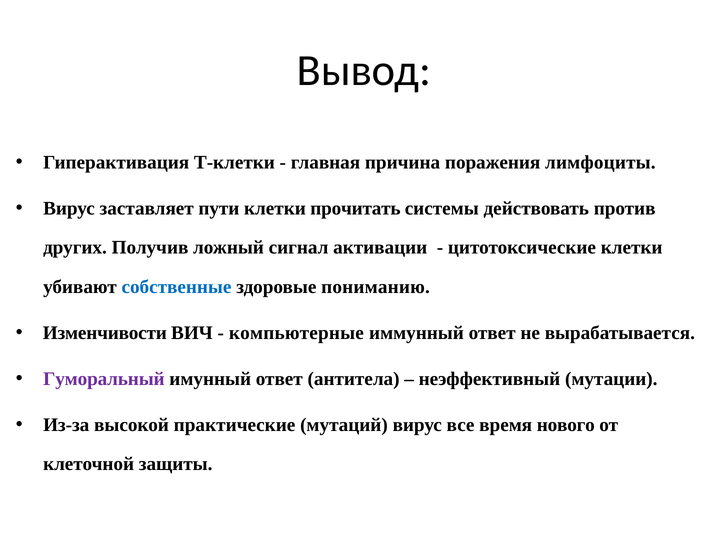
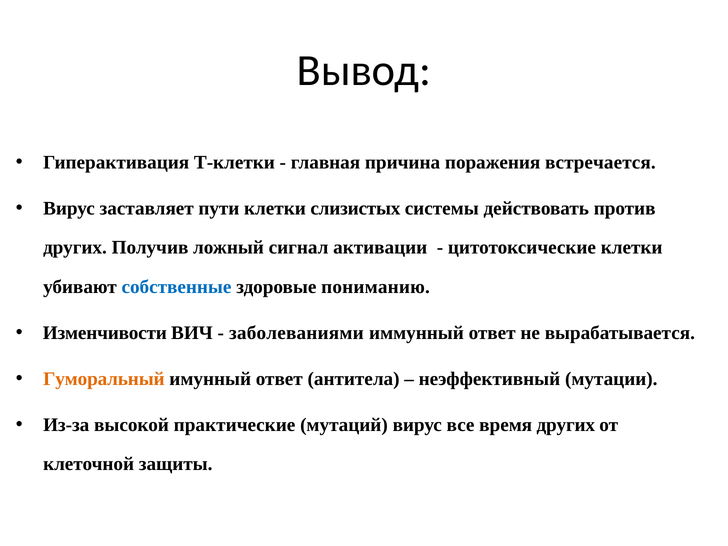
лимфоциты: лимфоциты -> встречается
прочитать: прочитать -> слизистых
компьютерные: компьютерные -> заболеваниями
Гуморальный colour: purple -> orange
время нового: нового -> других
